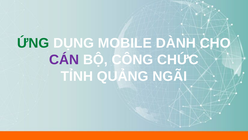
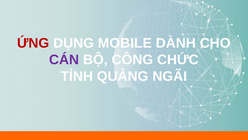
ỨNG colour: green -> red
